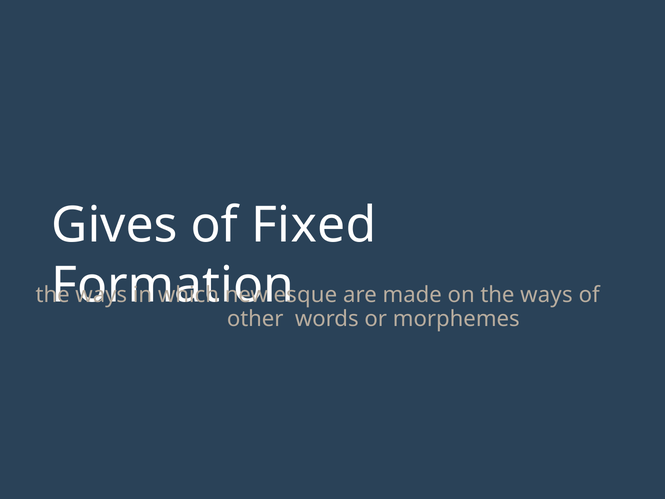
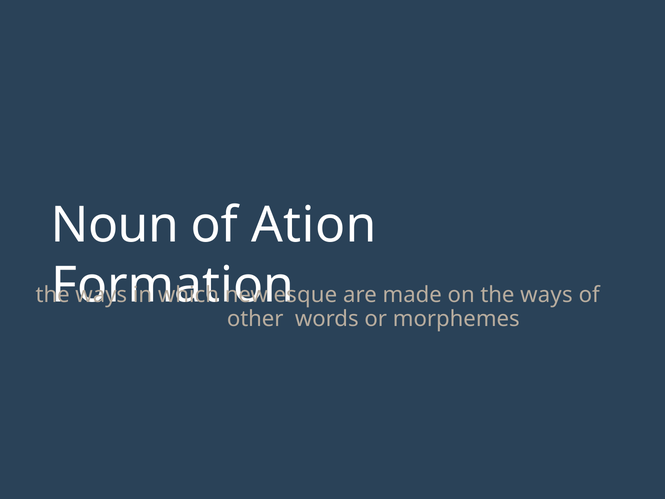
Gives: Gives -> Noun
Fixed: Fixed -> Ation
